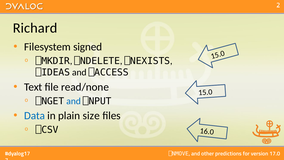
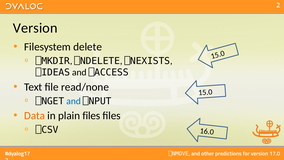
Richard at (35, 28): Richard -> Version
signed: signed -> delete
Data colour: blue -> orange
plain size: size -> files
